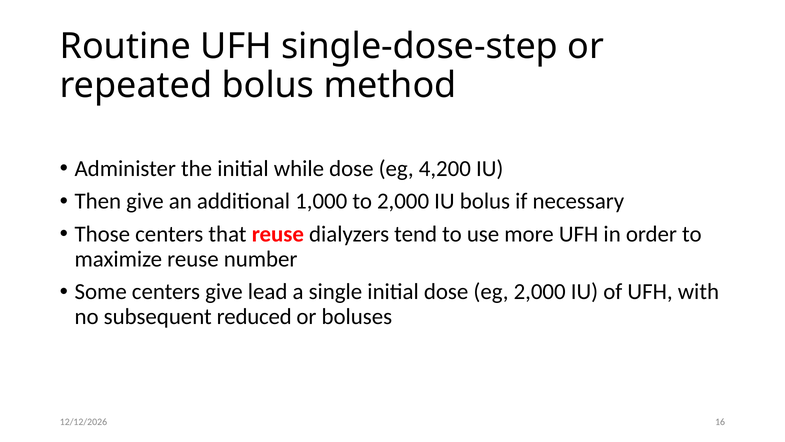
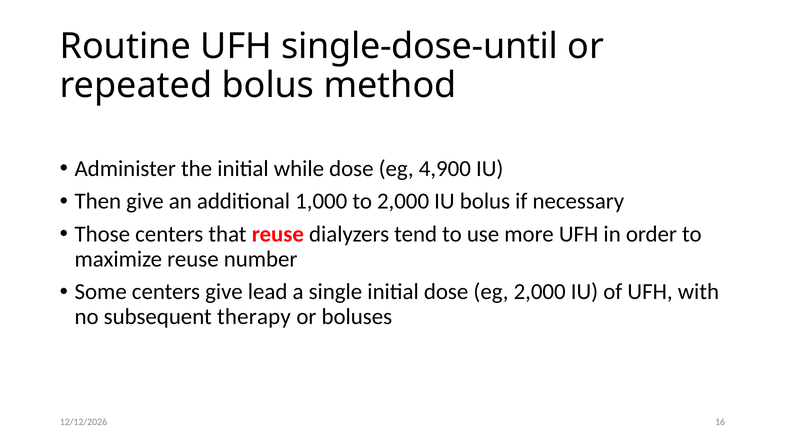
single-dose-step: single-dose-step -> single-dose-until
4,200: 4,200 -> 4,900
reduced: reduced -> therapy
